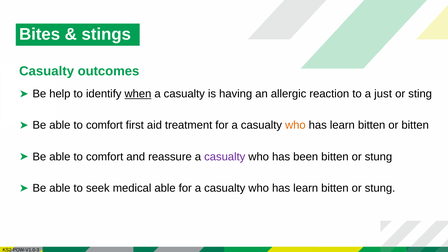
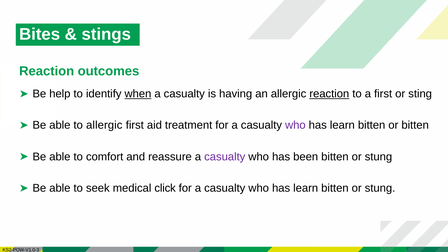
Casualty at (47, 71): Casualty -> Reaction
reaction at (329, 94) underline: none -> present
a just: just -> first
comfort at (104, 125): comfort -> allergic
who at (295, 125) colour: orange -> purple
medical able: able -> click
